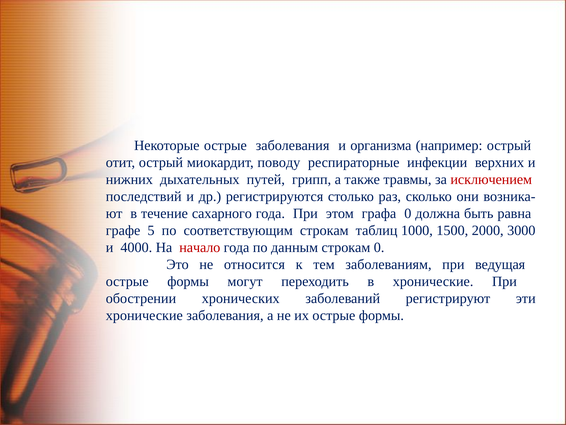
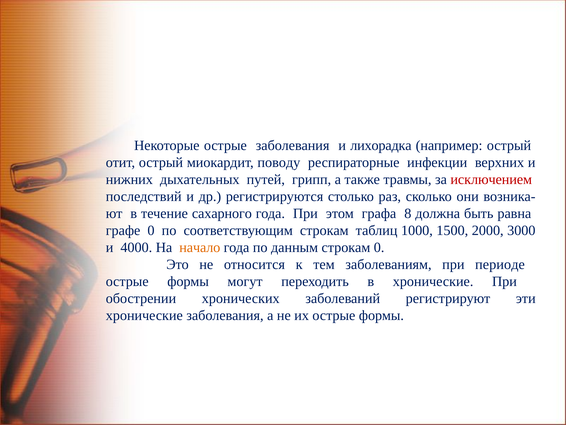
организма: организма -> лихорадка
графа 0: 0 -> 8
графе 5: 5 -> 0
начало colour: red -> orange
ведущая: ведущая -> периоде
